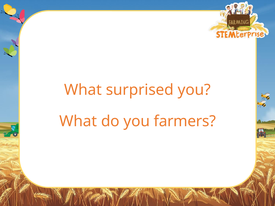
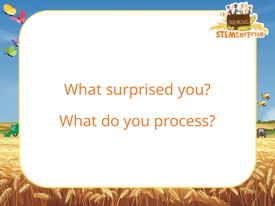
farmers: farmers -> process
